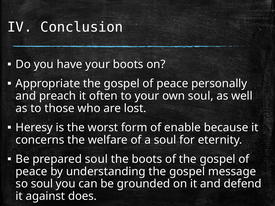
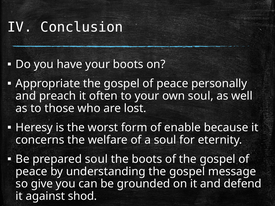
so soul: soul -> give
does: does -> shod
